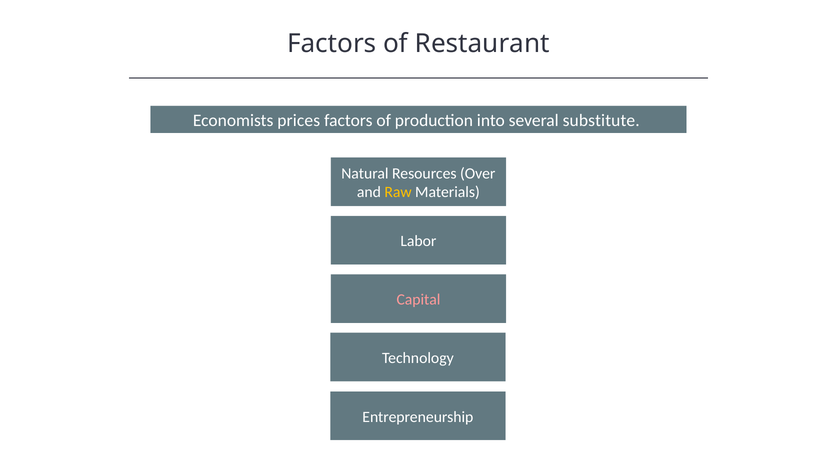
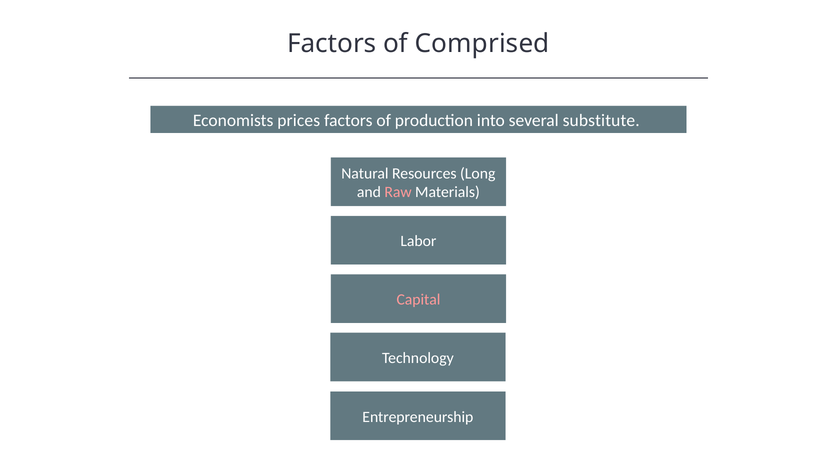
Restaurant: Restaurant -> Comprised
Over: Over -> Long
Raw colour: yellow -> pink
